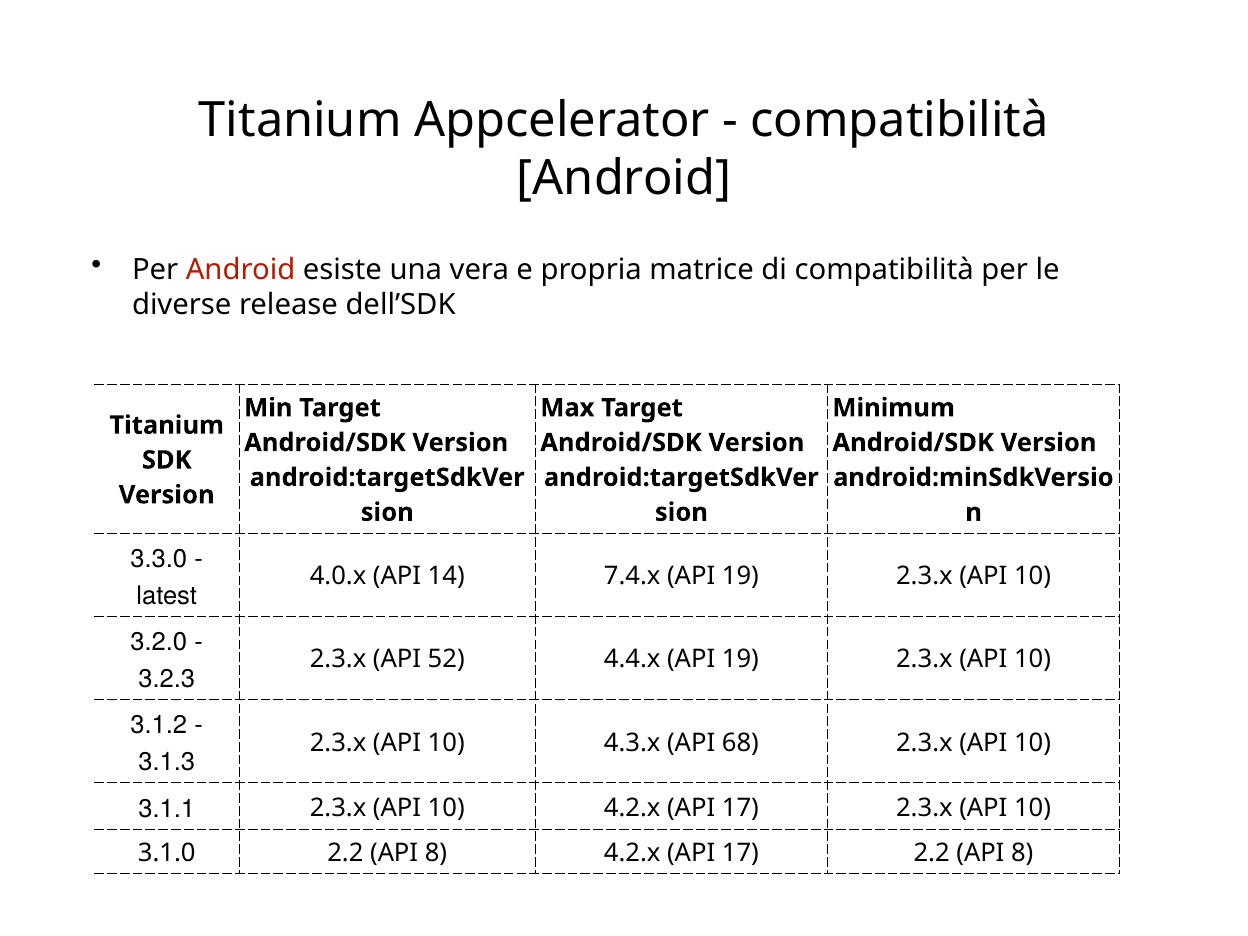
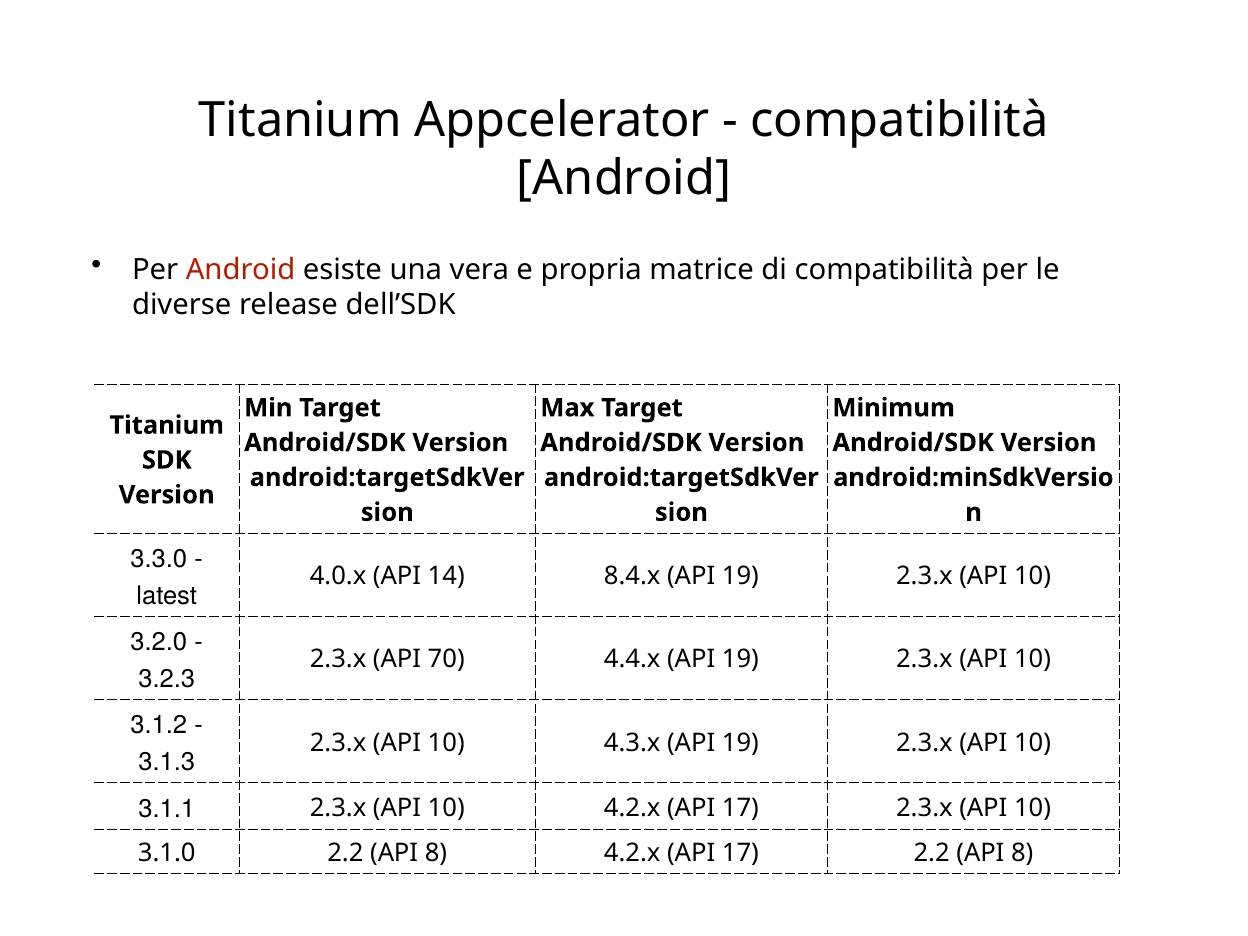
7.4.x: 7.4.x -> 8.4.x
52: 52 -> 70
4.3.x API 68: 68 -> 19
